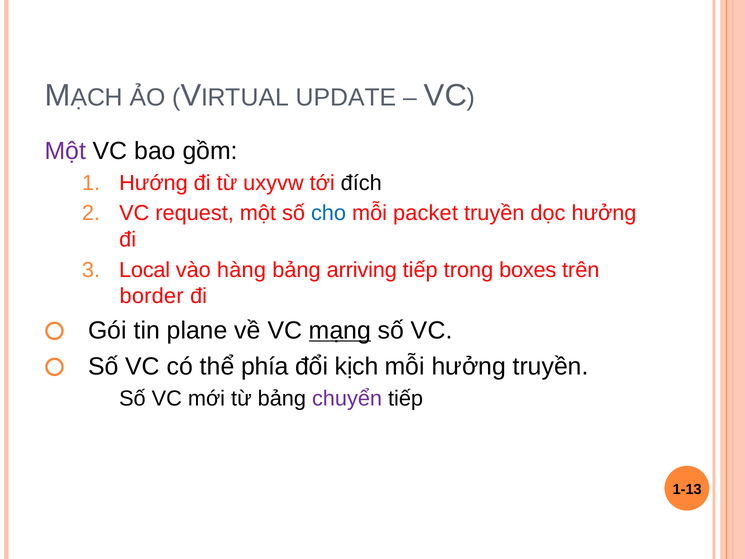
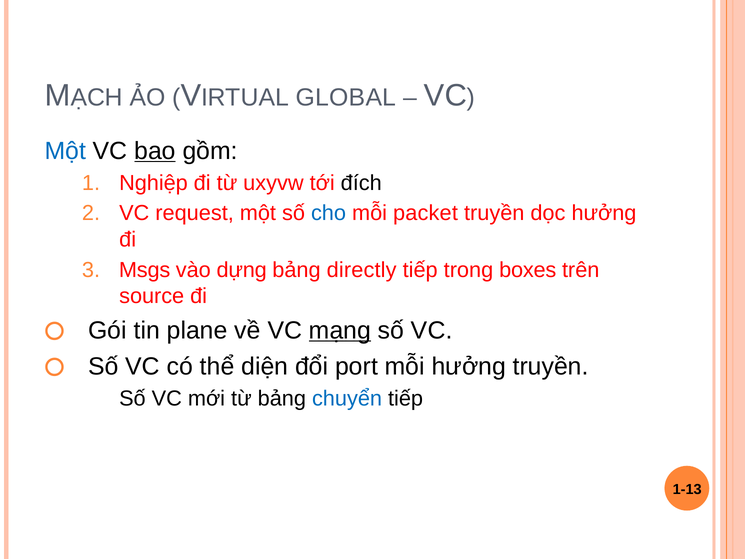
UPDATE: UPDATE -> GLOBAL
Một at (65, 151) colour: purple -> blue
bao underline: none -> present
Hướng: Hướng -> Nghiệp
Local: Local -> Msgs
hàng: hàng -> dựng
arriving: arriving -> directly
border: border -> source
phía: phía -> diện
kịch: kịch -> port
chuyển colour: purple -> blue
